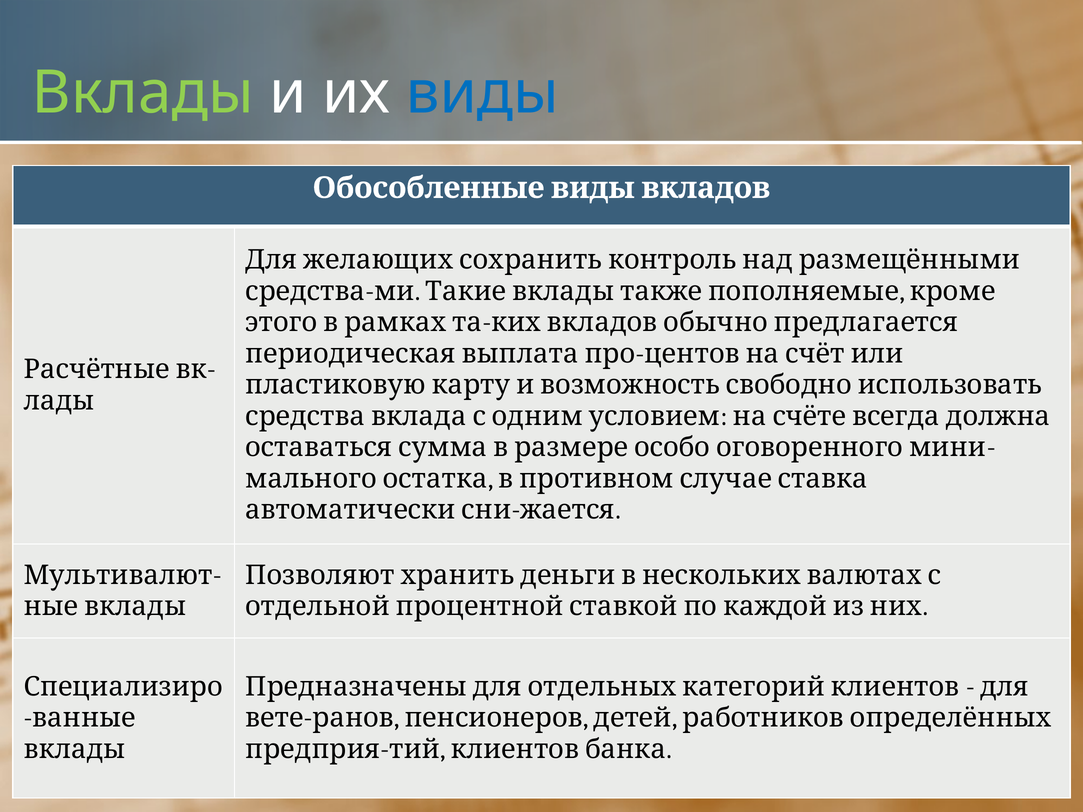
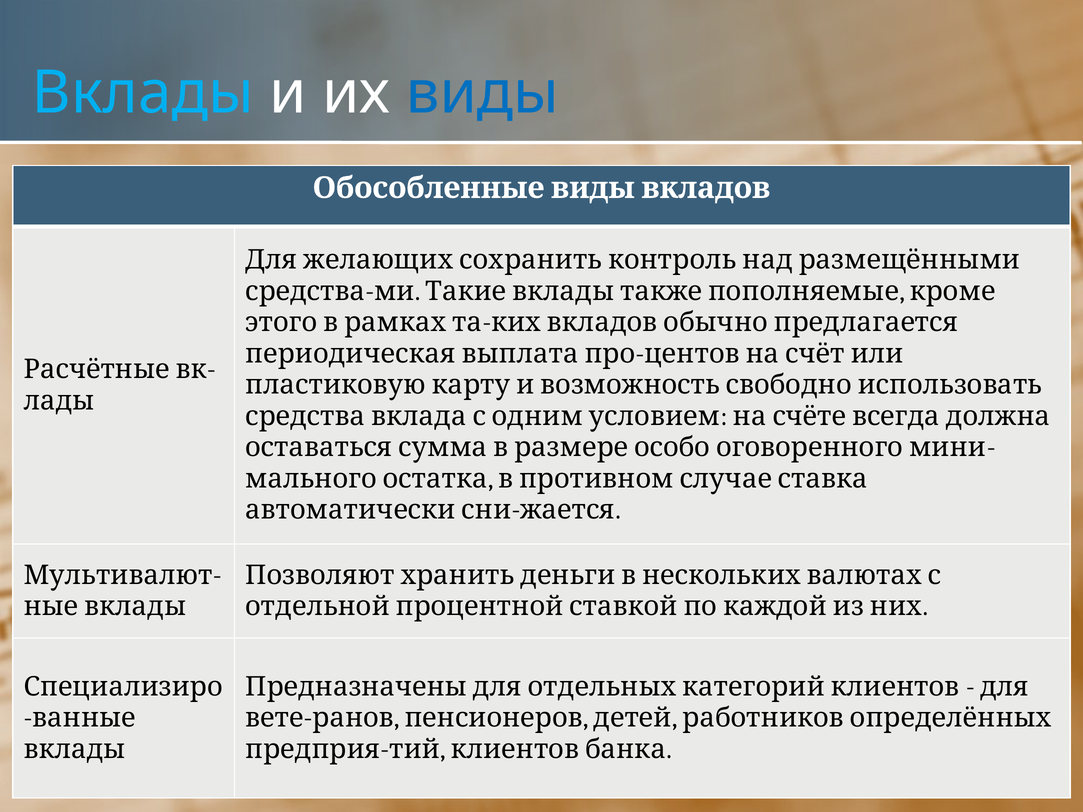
Вклады at (143, 93) colour: light green -> light blue
